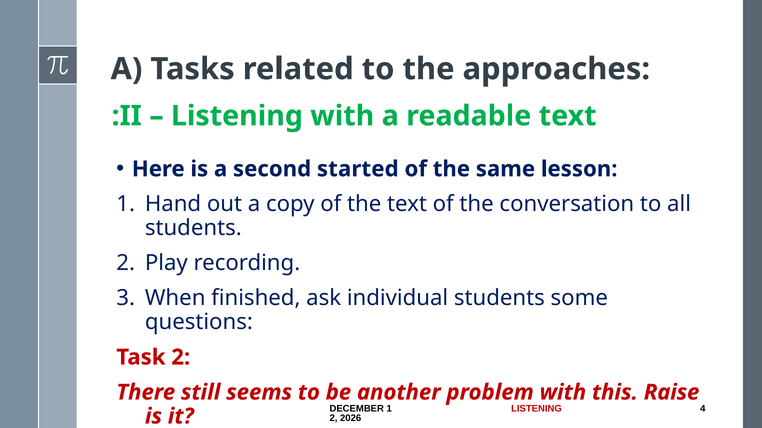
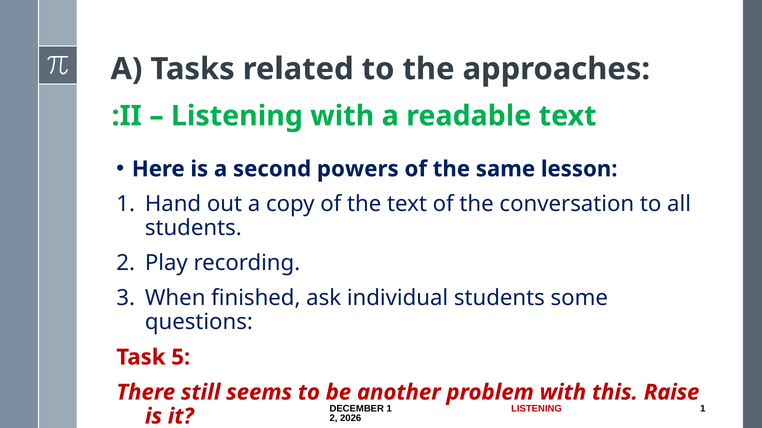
started: started -> powers
Task 2: 2 -> 5
LISTENING 4: 4 -> 1
